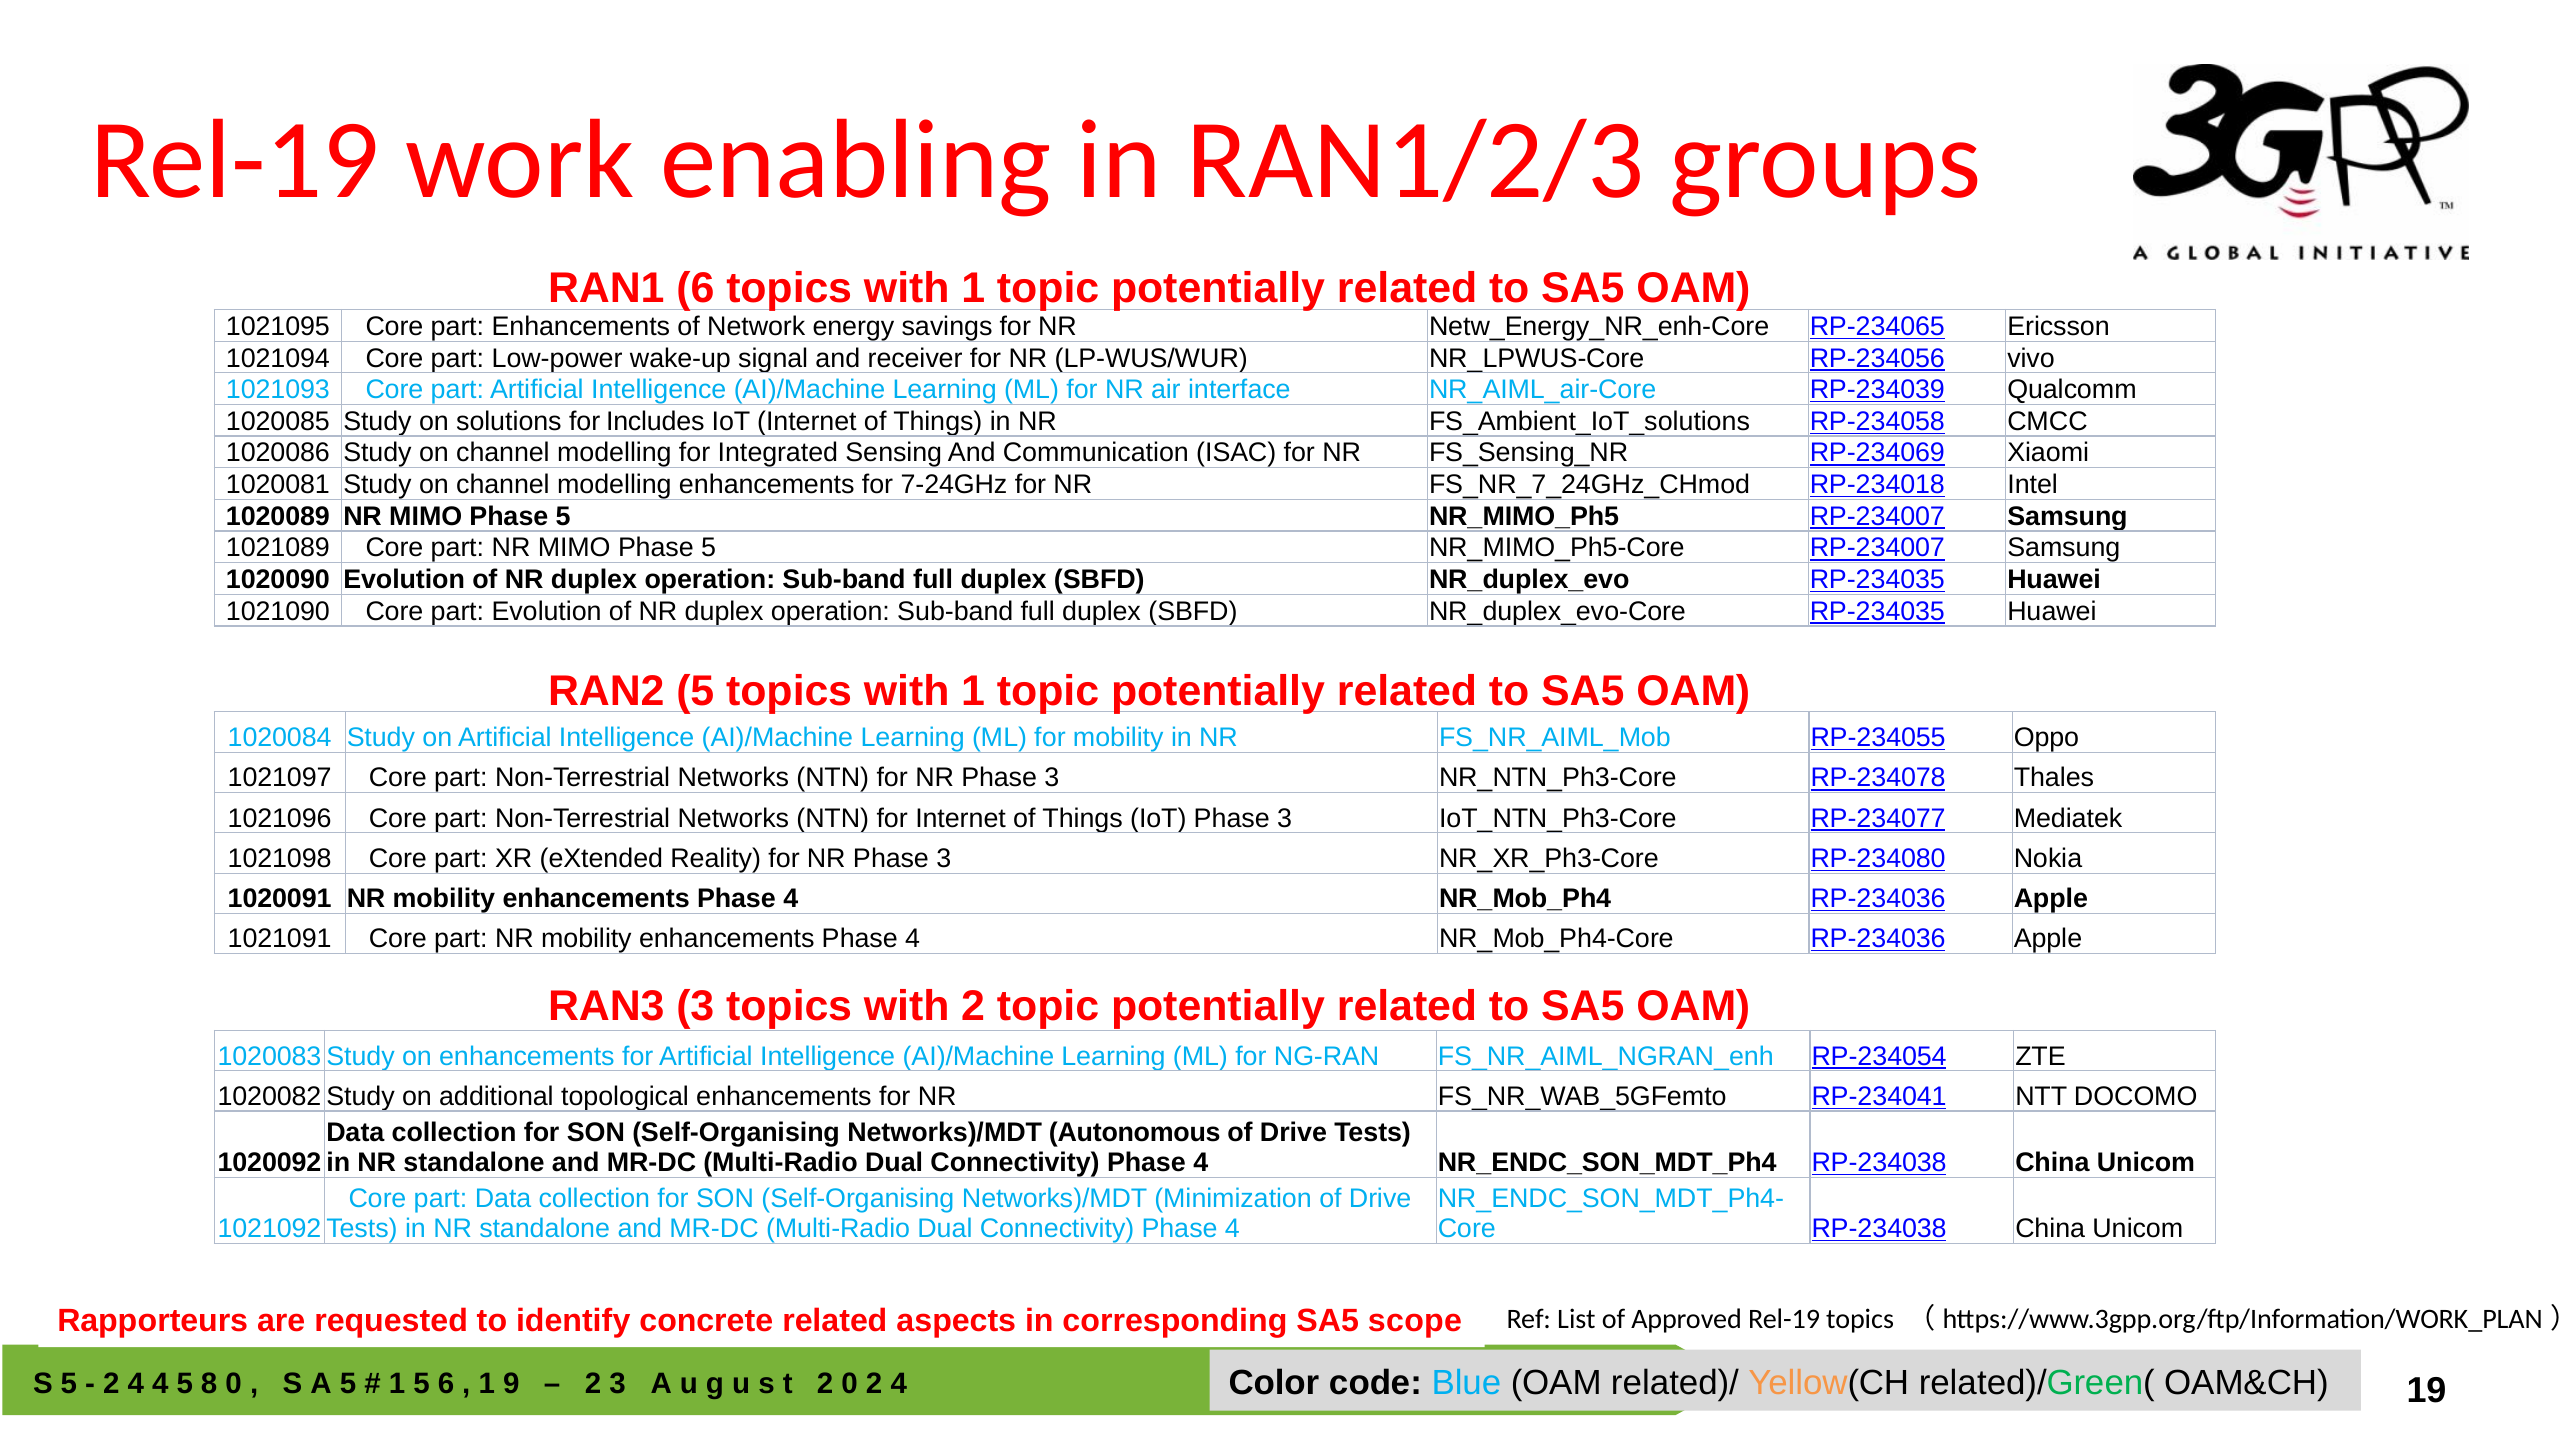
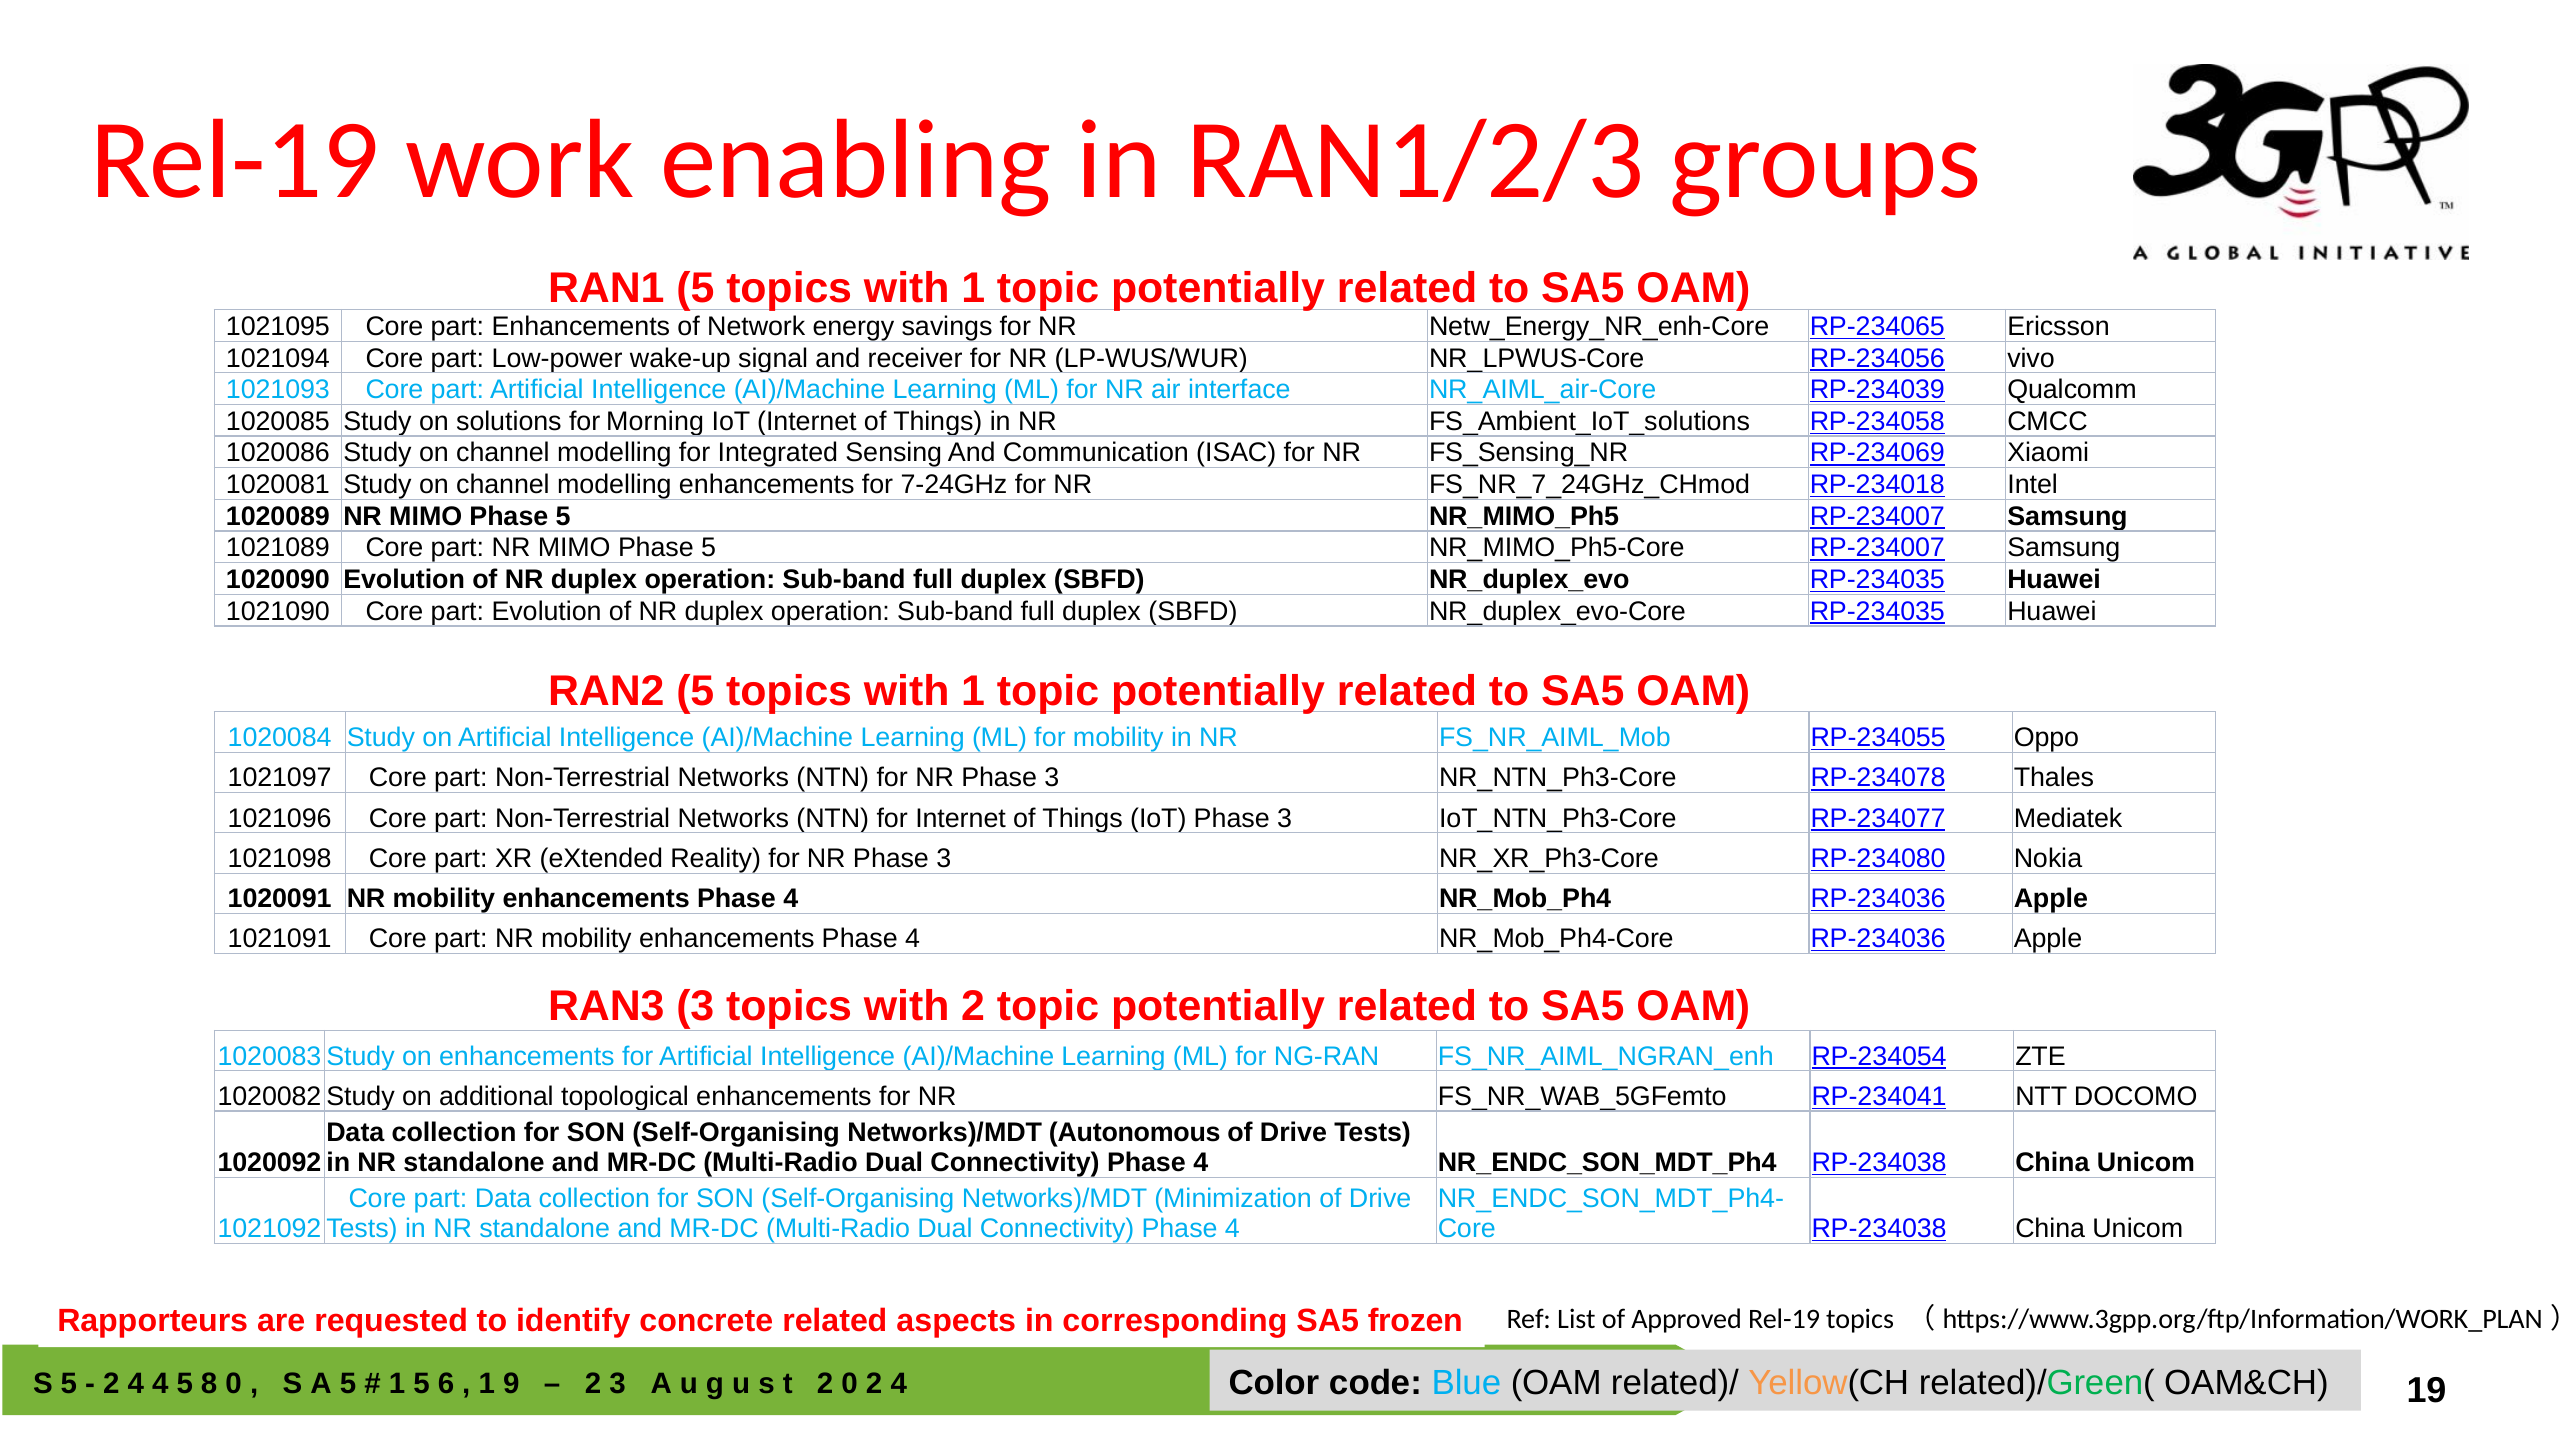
RAN1 6: 6 -> 5
Includes: Includes -> Morning
scope: scope -> frozen
